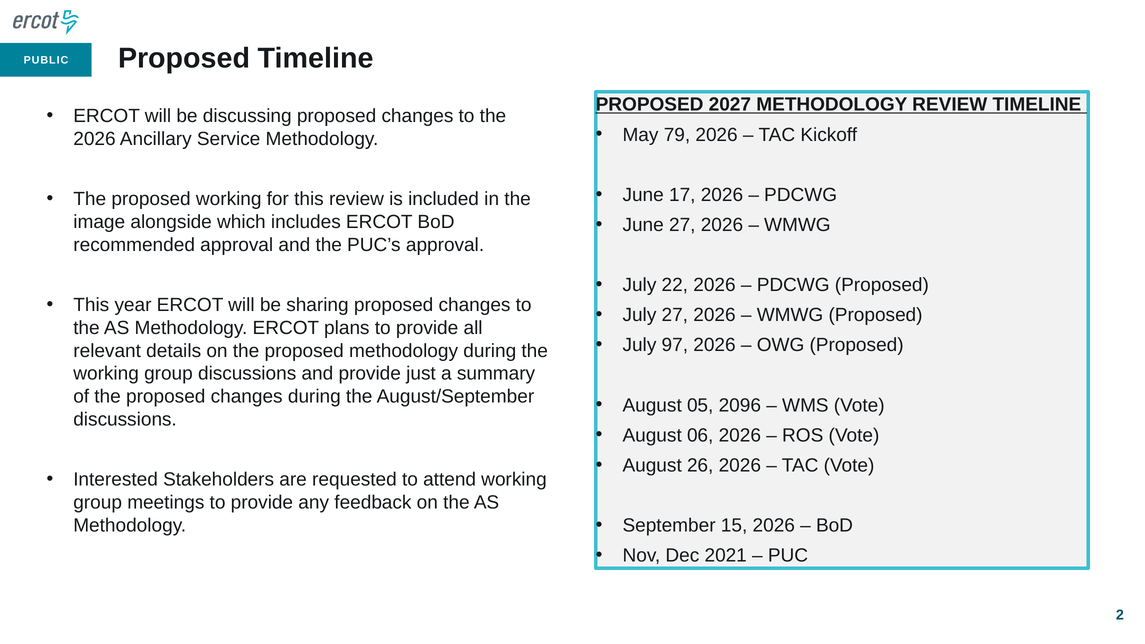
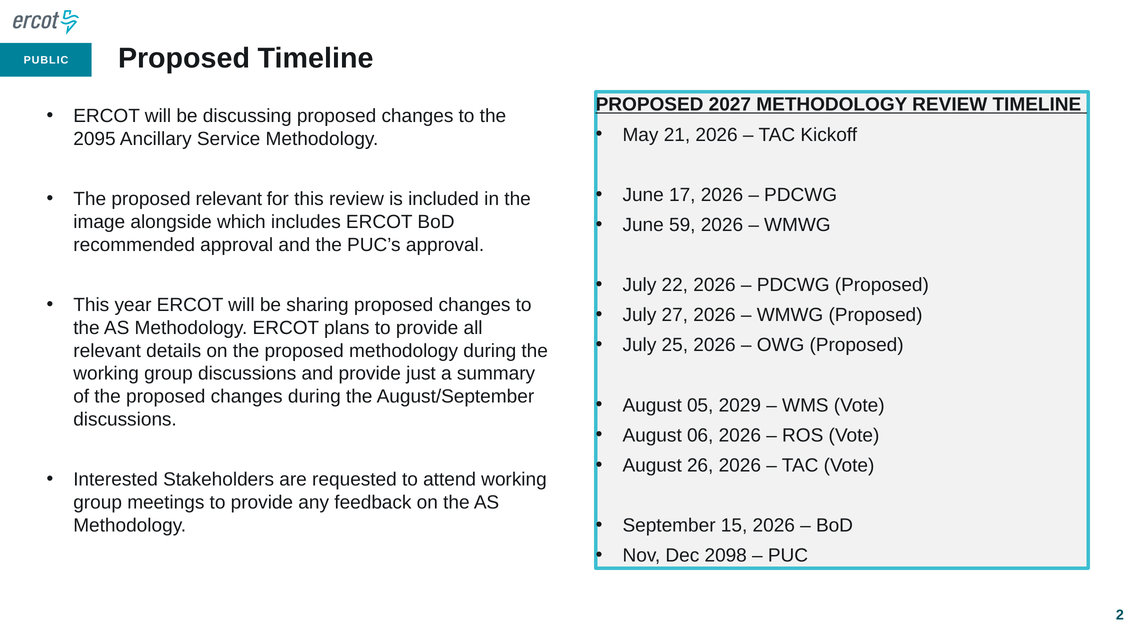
79: 79 -> 21
2026 at (94, 139): 2026 -> 2095
proposed working: working -> relevant
June 27: 27 -> 59
97: 97 -> 25
2096: 2096 -> 2029
2021: 2021 -> 2098
